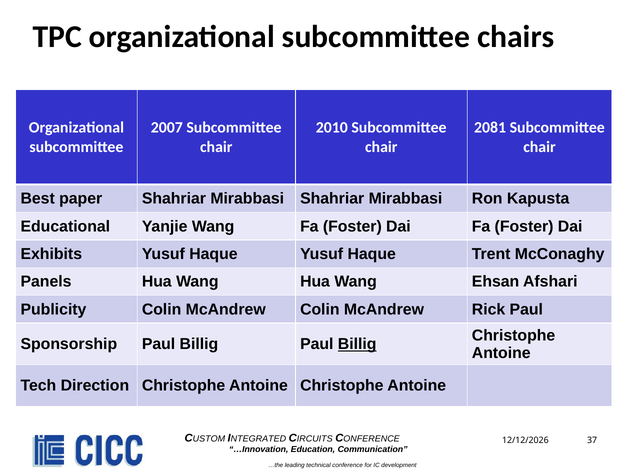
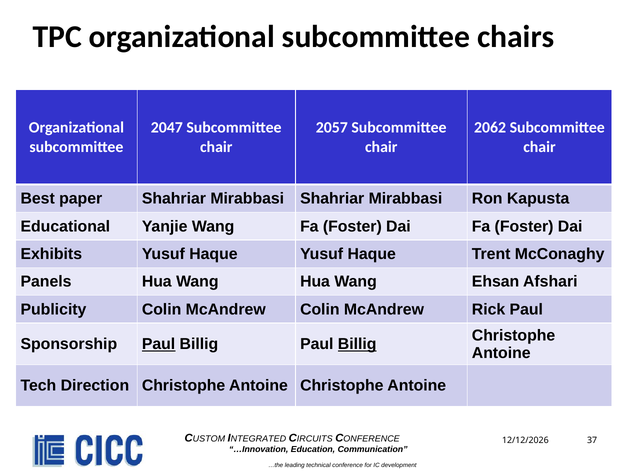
2007: 2007 -> 2047
2010: 2010 -> 2057
2081: 2081 -> 2062
Paul at (159, 344) underline: none -> present
